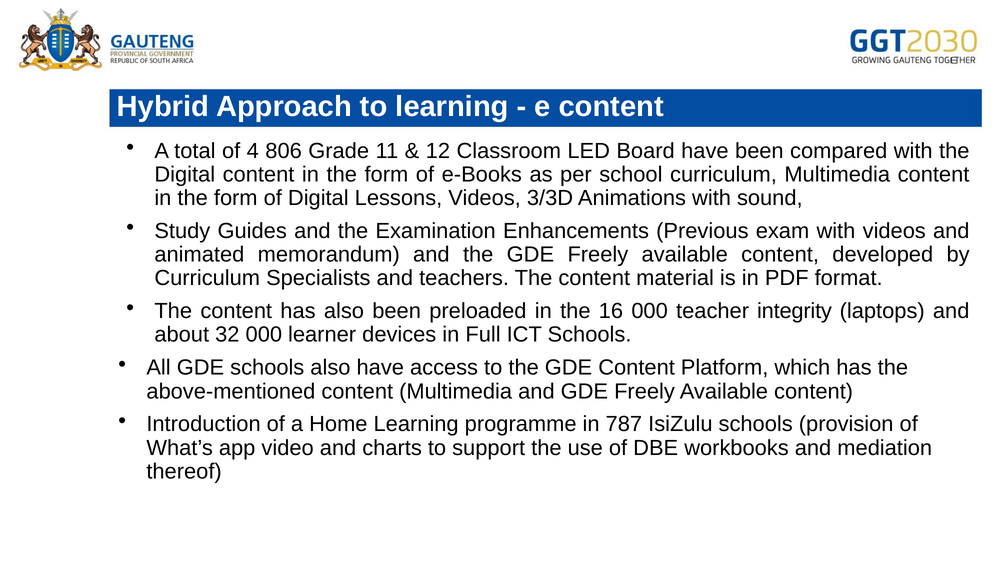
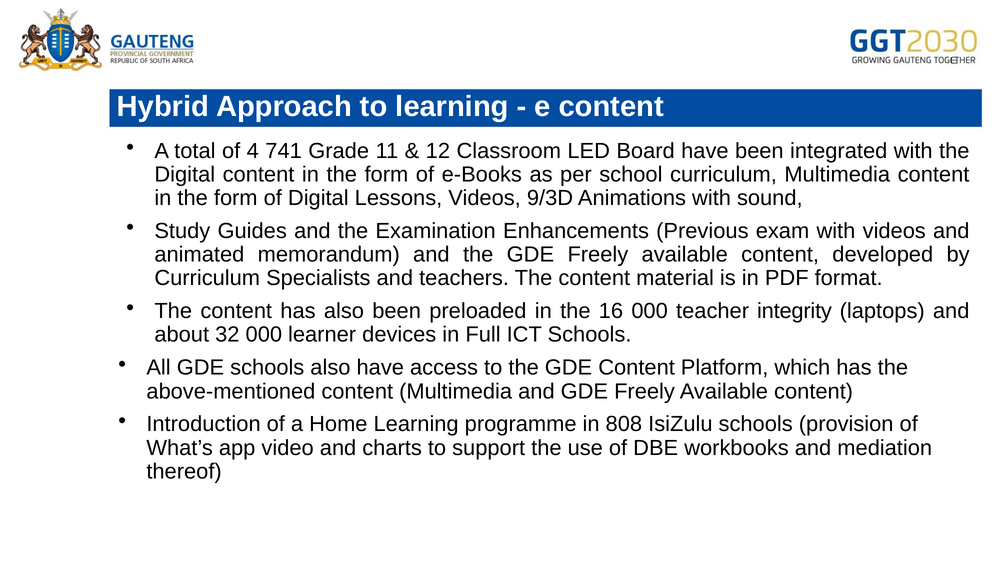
806: 806 -> 741
compared: compared -> integrated
3/3D: 3/3D -> 9/3D
787: 787 -> 808
